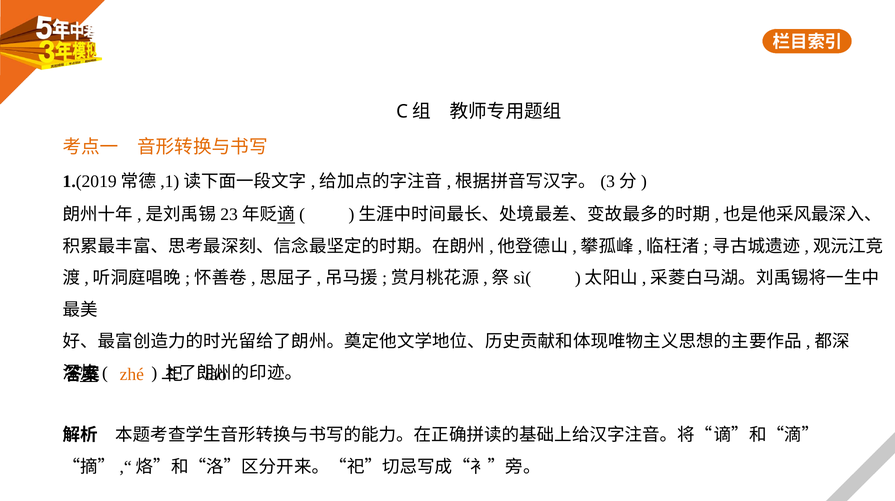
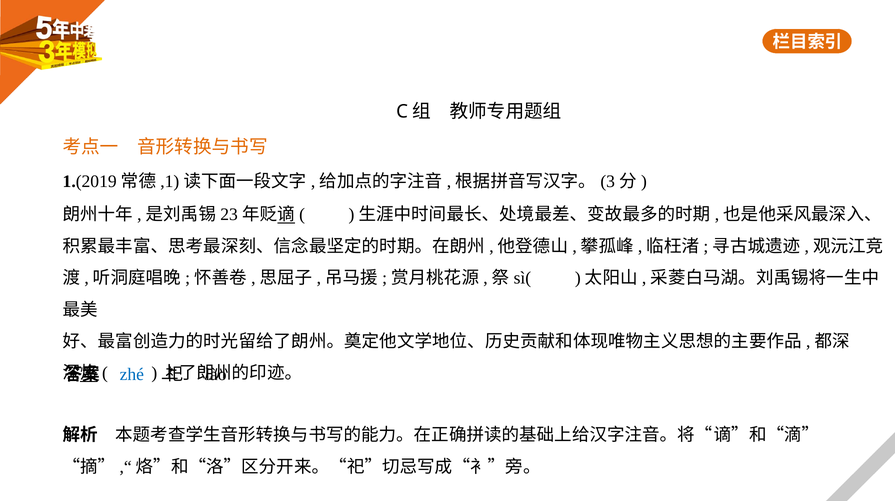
zhé colour: orange -> blue
